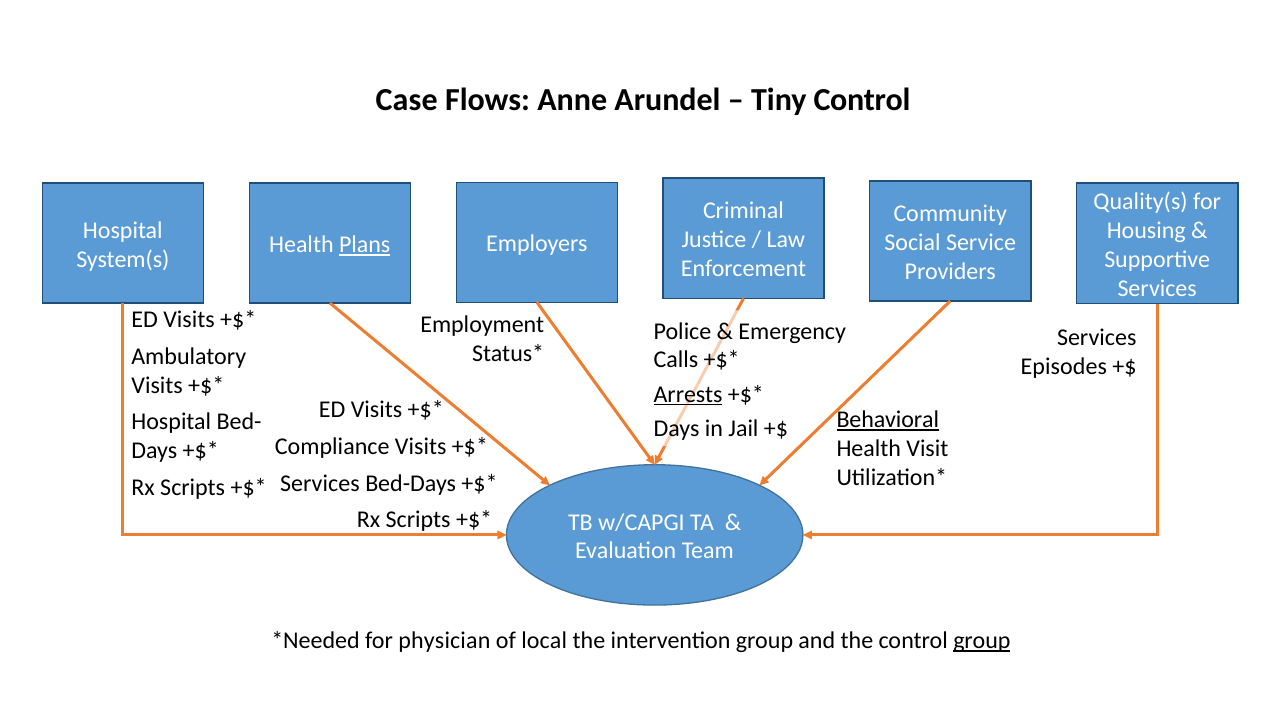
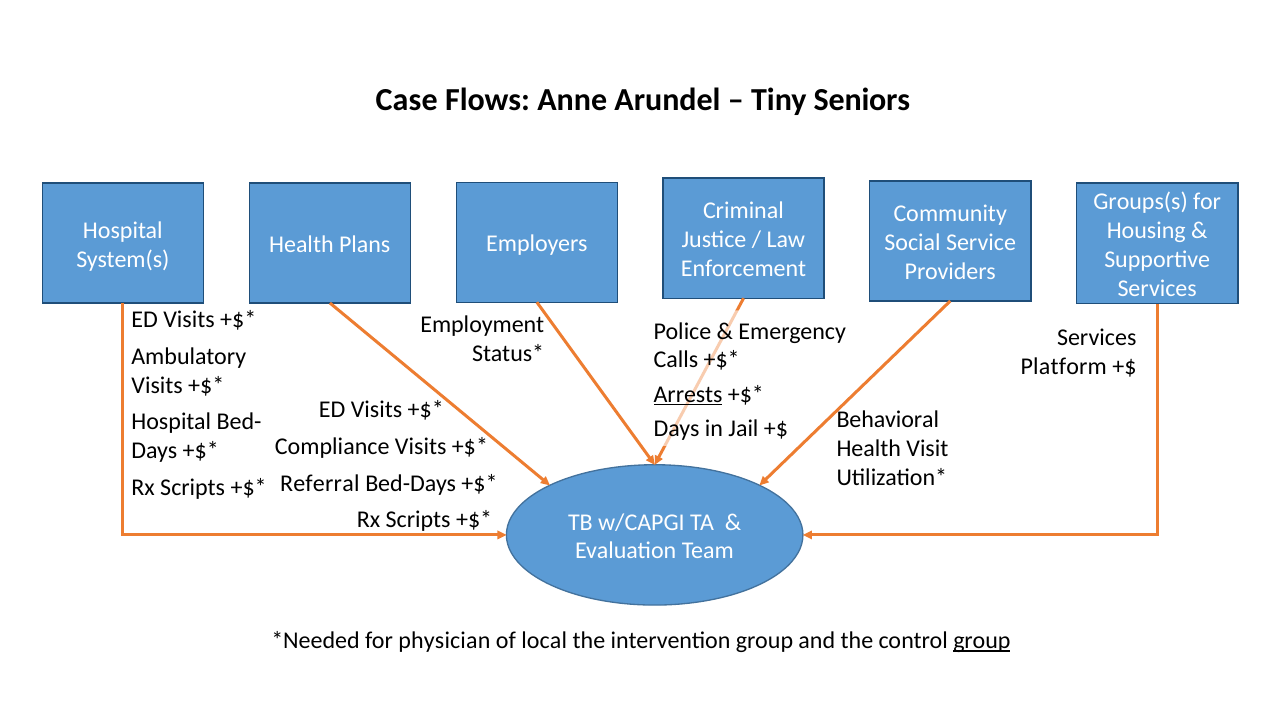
Tiny Control: Control -> Seniors
Quality(s: Quality(s -> Groups(s
Plans underline: present -> none
Episodes: Episodes -> Platform
Behavioral underline: present -> none
Services at (320, 483): Services -> Referral
